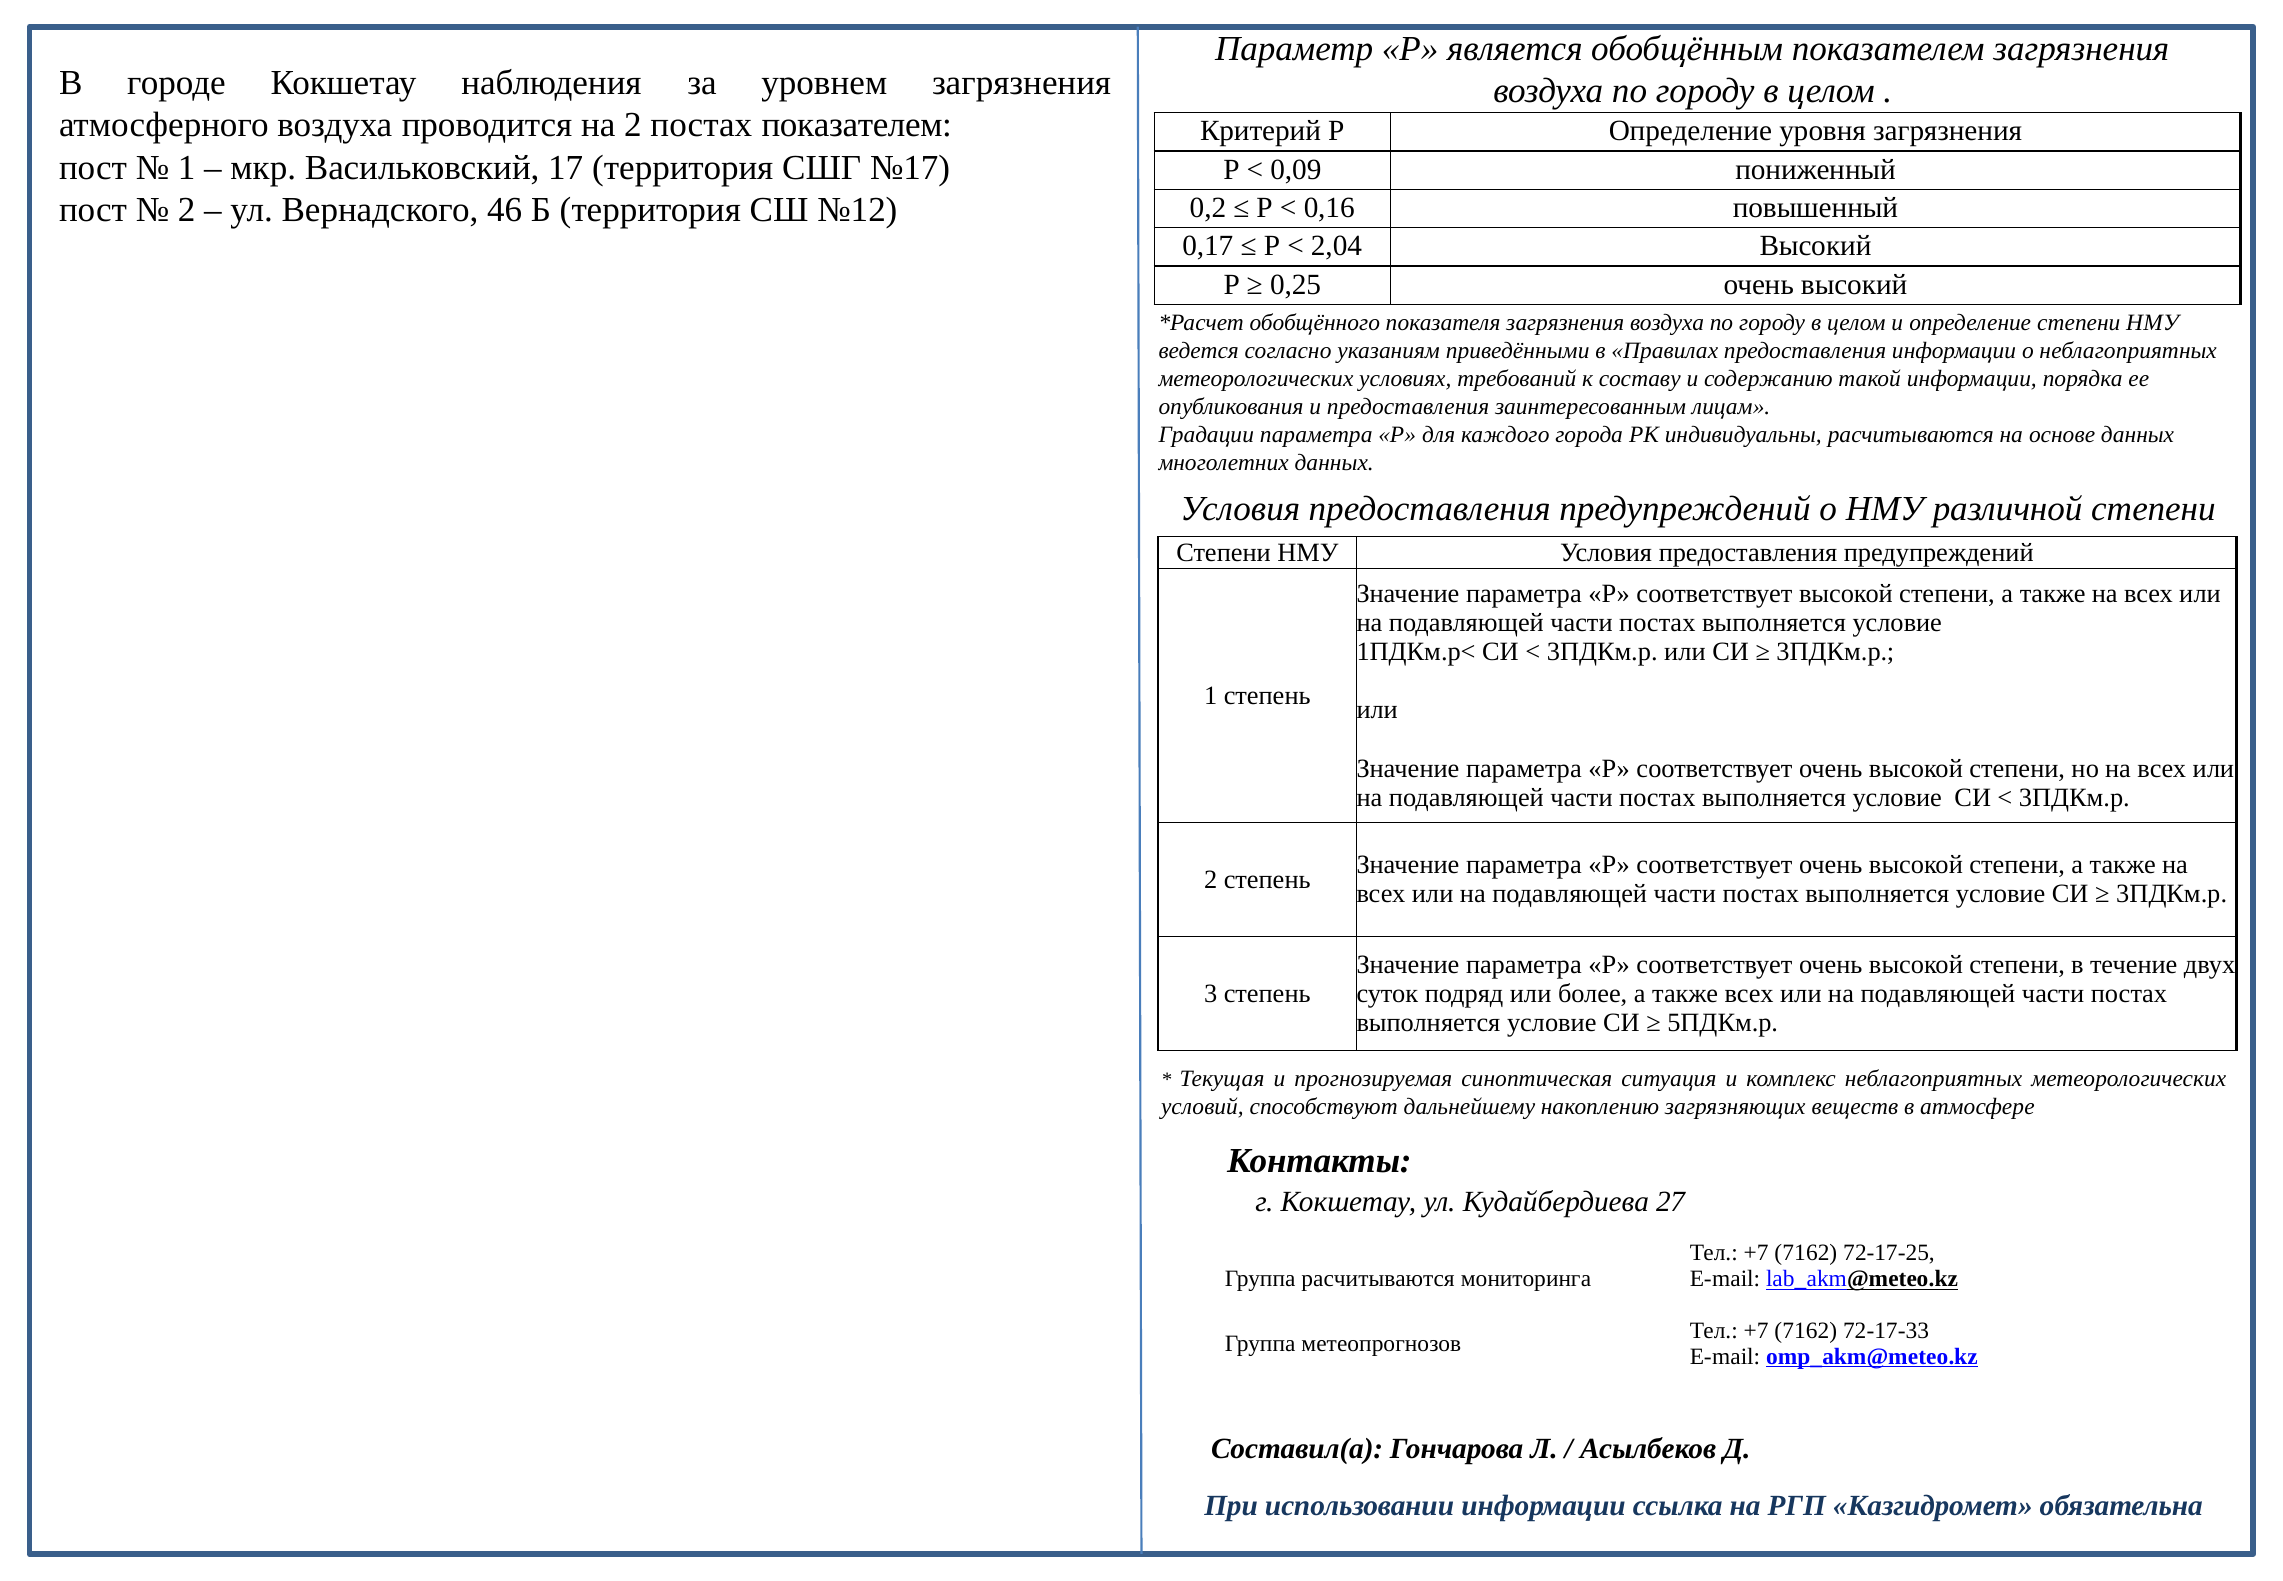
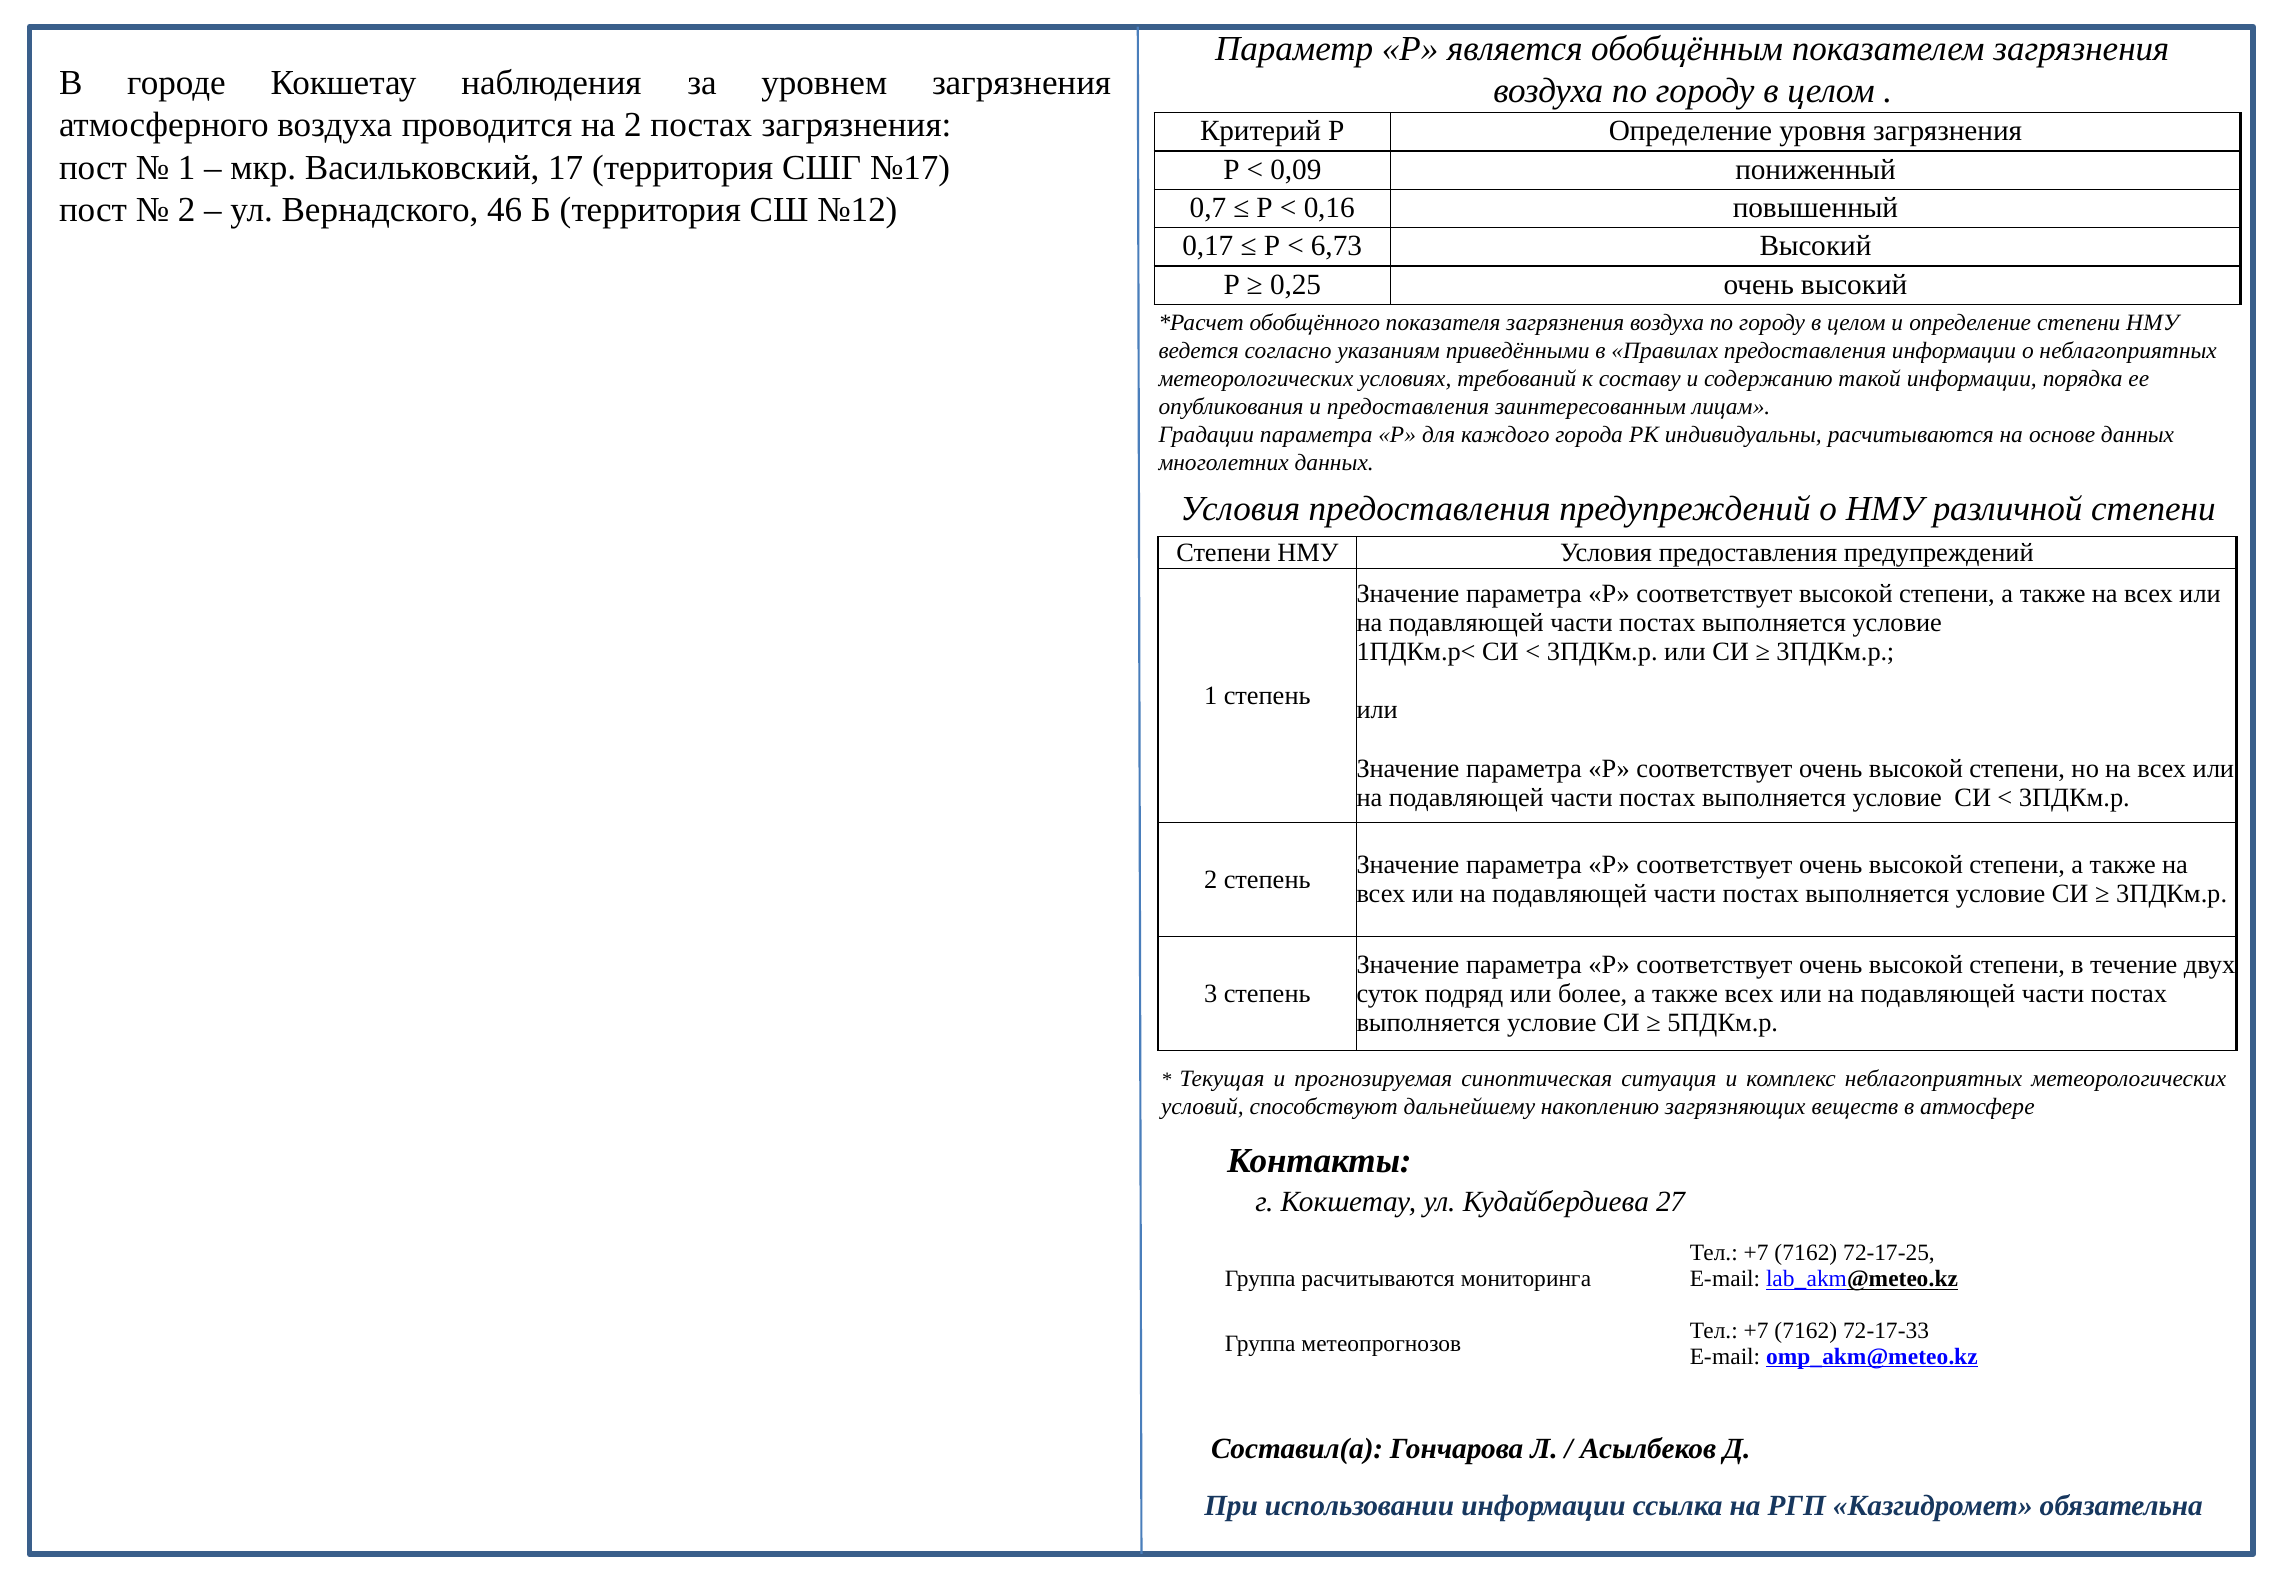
постах показателем: показателем -> загрязнения
0,2: 0,2 -> 0,7
2,04: 2,04 -> 6,73
